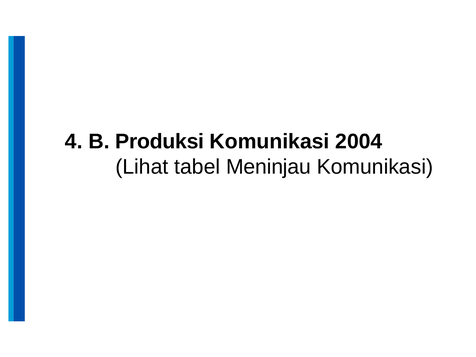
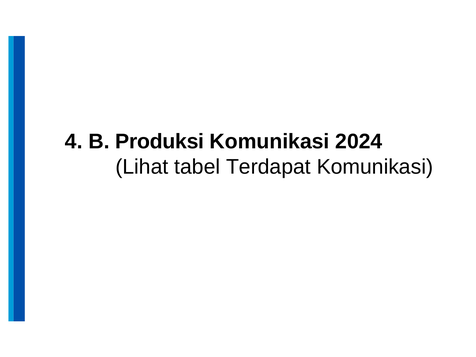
2004: 2004 -> 2024
Meninjau: Meninjau -> Terdapat
